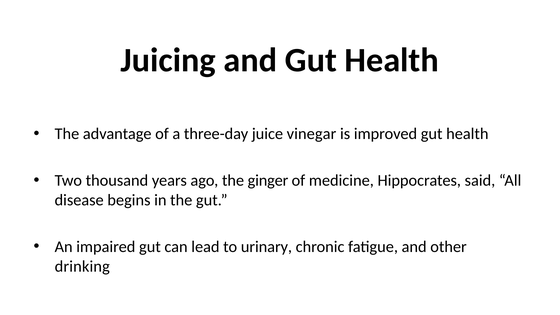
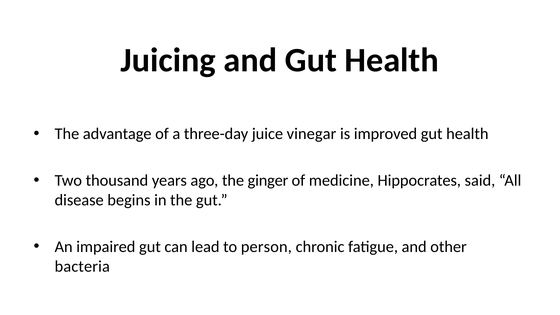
urinary: urinary -> person
drinking: drinking -> bacteria
